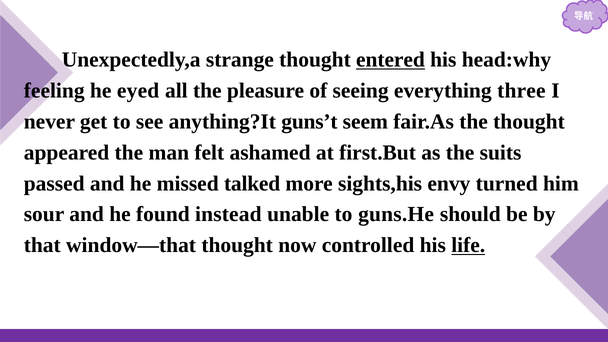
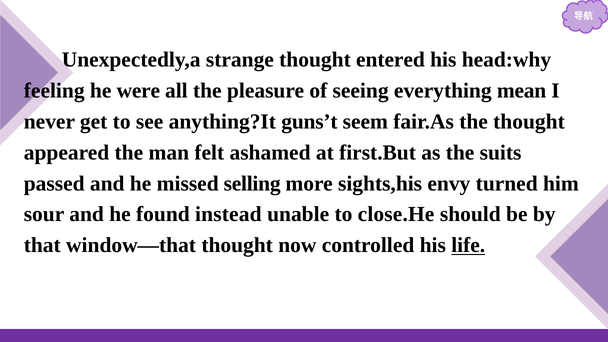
entered underline: present -> none
eyed: eyed -> were
three: three -> mean
talked: talked -> selling
guns.He: guns.He -> close.He
